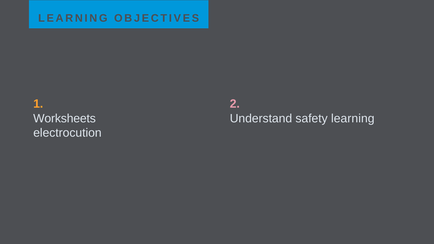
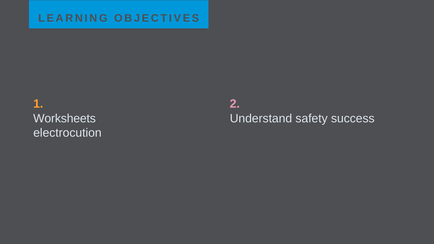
safety learning: learning -> success
